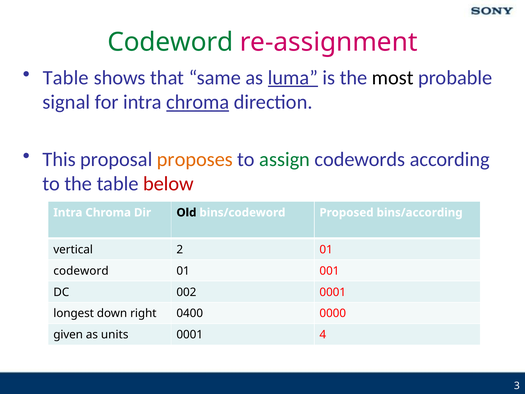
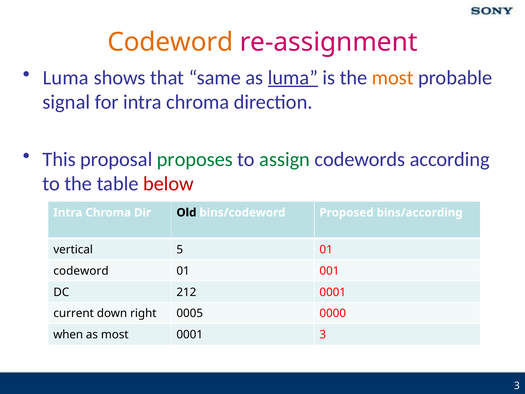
Codeword at (170, 42) colour: green -> orange
Table at (66, 78): Table -> Luma
most at (393, 78) colour: black -> orange
chroma at (198, 102) underline: present -> none
proposes colour: orange -> green
2: 2 -> 5
002: 002 -> 212
longest: longest -> current
0400: 0400 -> 0005
given: given -> when
as units: units -> most
0001 4: 4 -> 3
